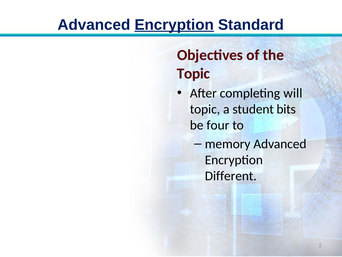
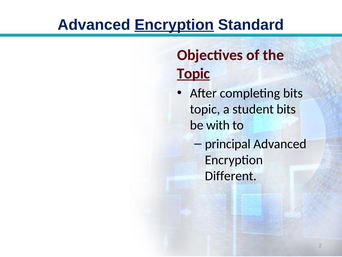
Topic at (193, 73) underline: none -> present
completing will: will -> bits
four: four -> with
memory: memory -> principal
